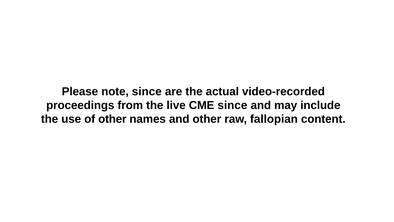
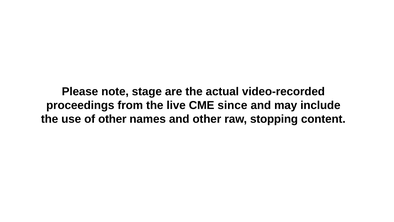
note since: since -> stage
fallopian: fallopian -> stopping
